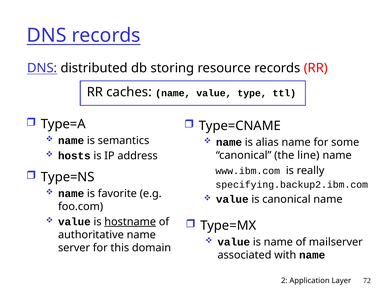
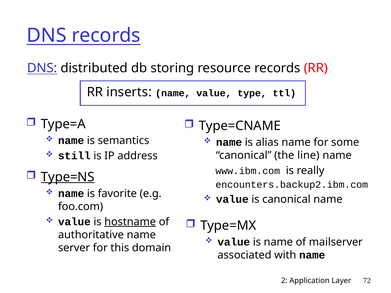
caches: caches -> inserts
hosts: hosts -> still
Type=NS underline: none -> present
specifying.backup2.ibm.com: specifying.backup2.ibm.com -> encounters.backup2.ibm.com
